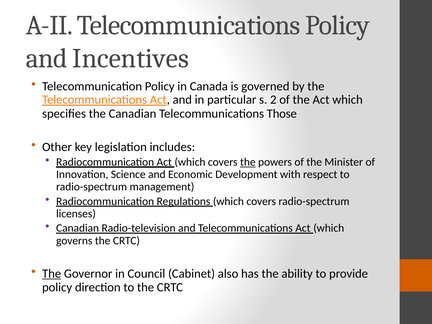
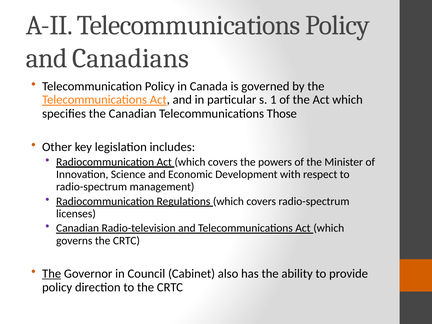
Incentives: Incentives -> Canadians
2: 2 -> 1
the at (248, 162) underline: present -> none
